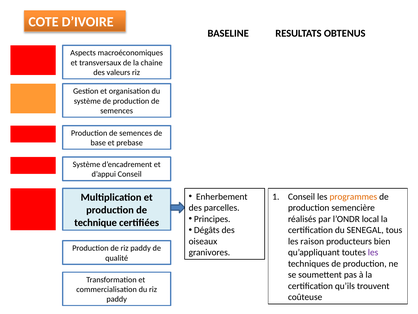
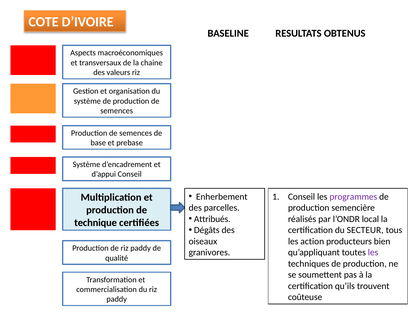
programmes colour: orange -> purple
Principes: Principes -> Attribués
SENEGAL: SENEGAL -> SECTEUR
raison: raison -> action
